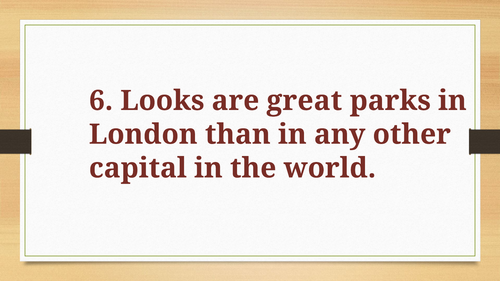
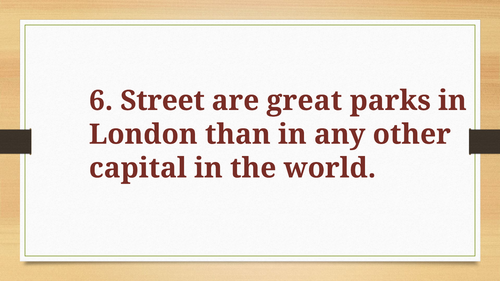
Looks: Looks -> Street
